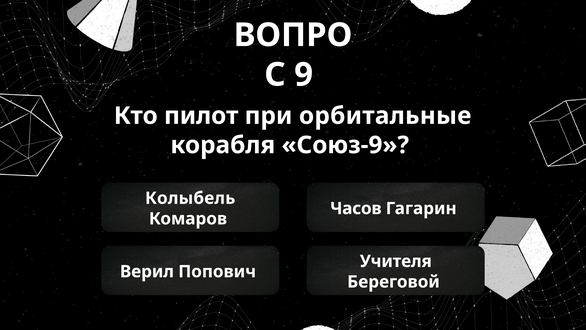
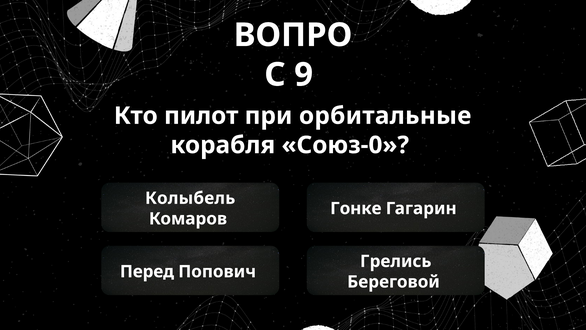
Союз-9: Союз-9 -> Союз-0
Часов: Часов -> Гонке
Учителя: Учителя -> Грелись
Верил: Верил -> Перед
